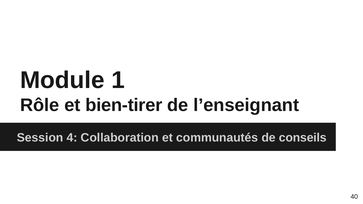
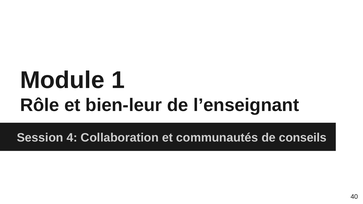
bien-tirer: bien-tirer -> bien-leur
